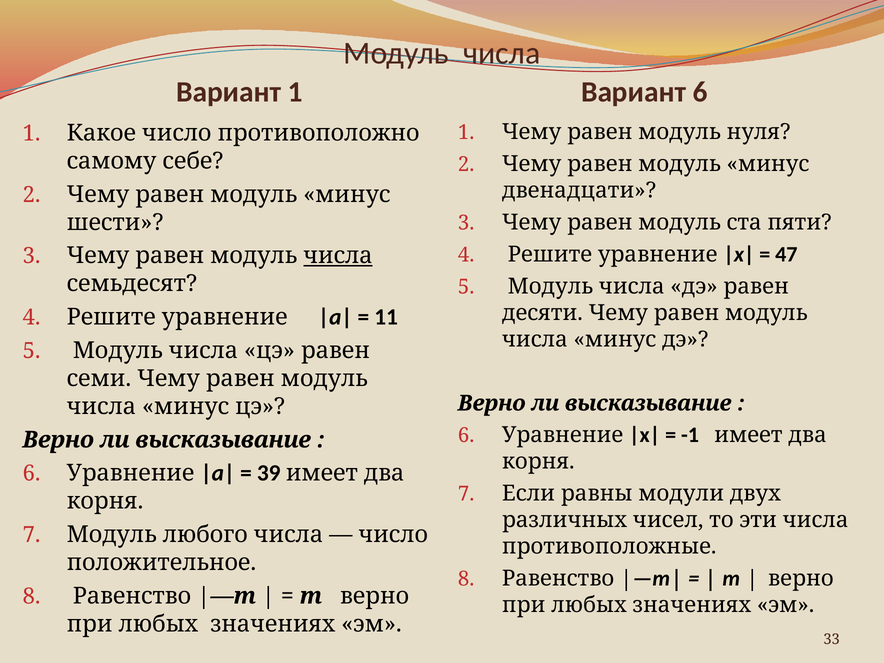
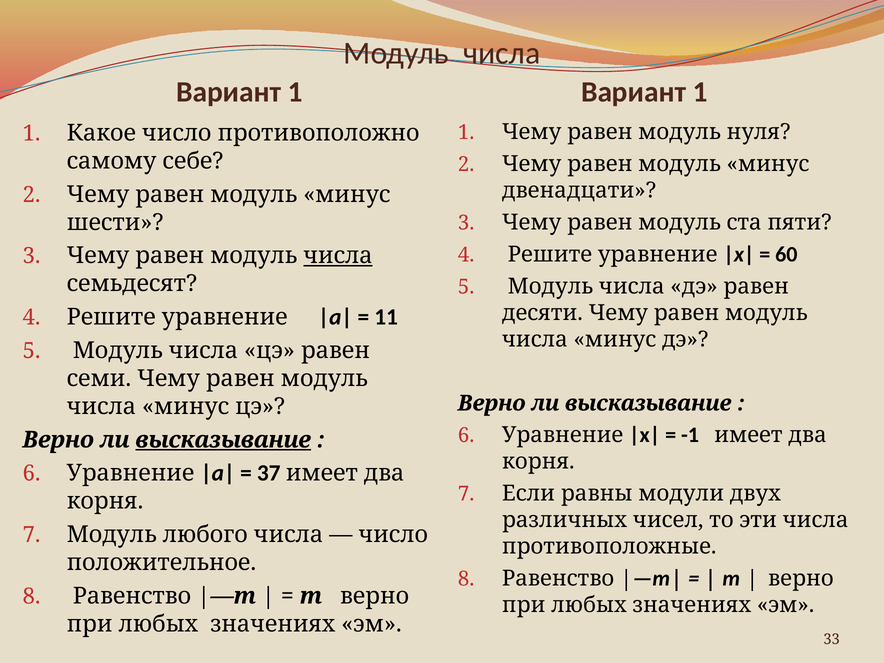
1 Вариант 6: 6 -> 1
47: 47 -> 60
высказывание at (223, 440) underline: none -> present
39: 39 -> 37
